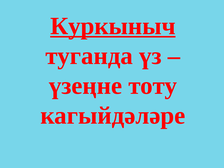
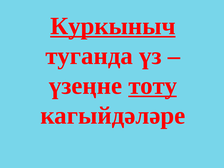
тоту underline: none -> present
